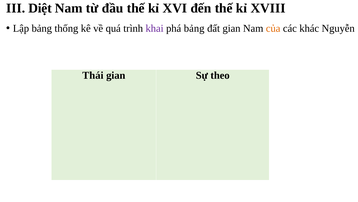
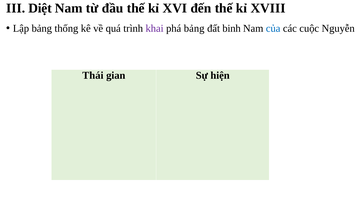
đất gian: gian -> binh
của colour: orange -> blue
khác: khác -> cuộc
theo: theo -> hiện
